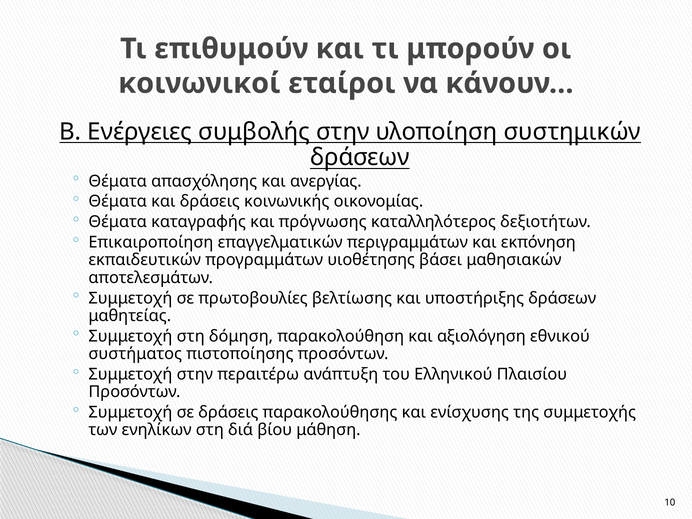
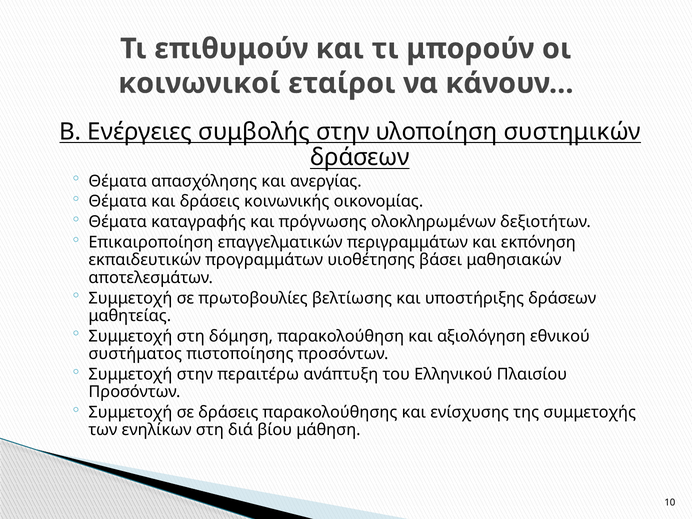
καταλληλότερος: καταλληλότερος -> ολοκληρωμένων
